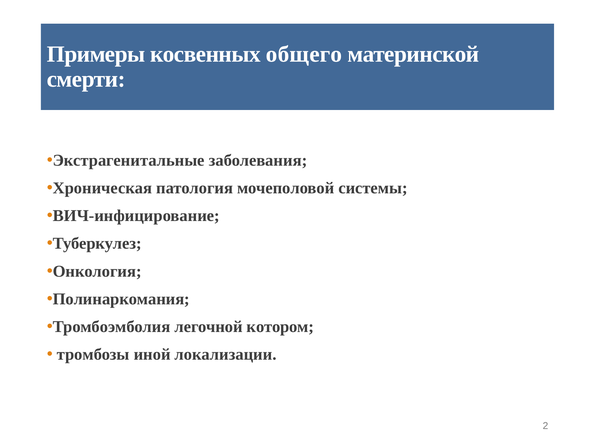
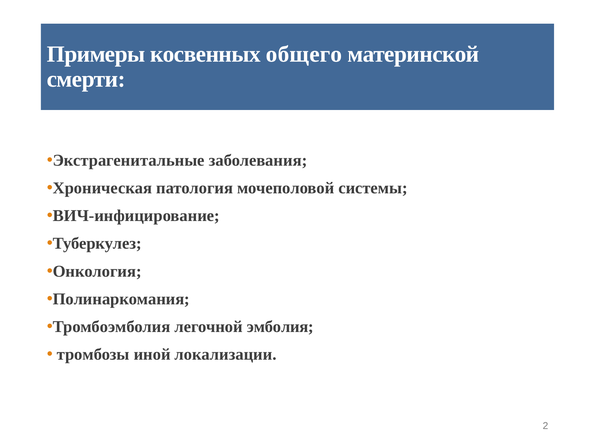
котором: котором -> эмболия
